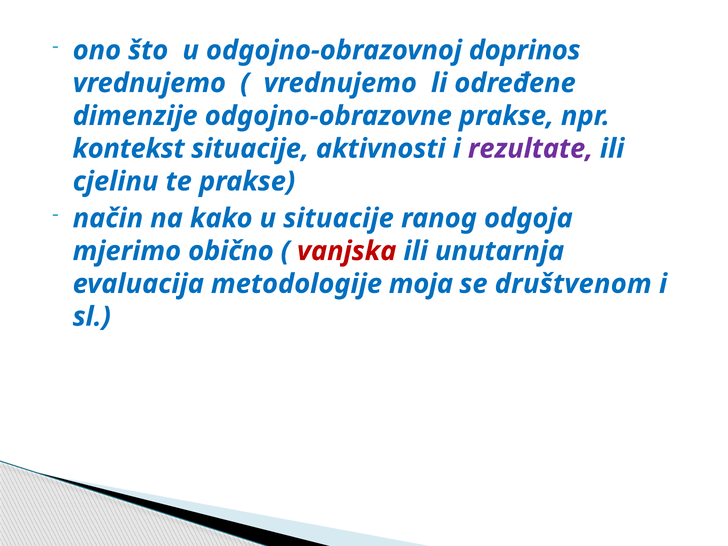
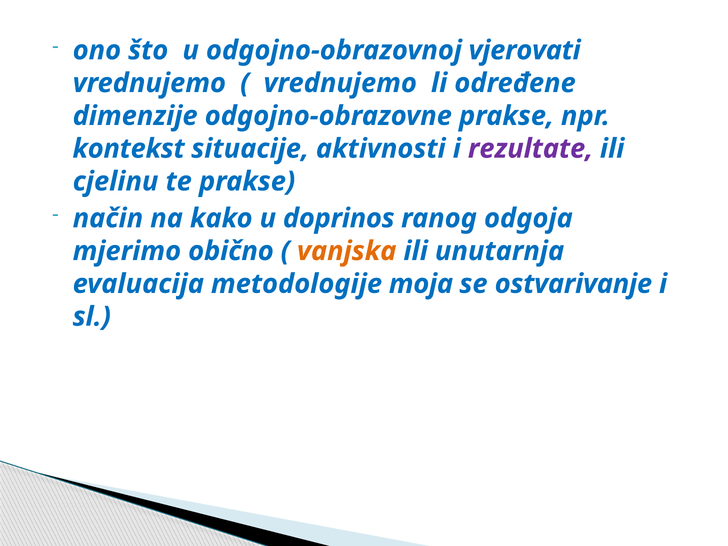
doprinos: doprinos -> vjerovati
u situacije: situacije -> doprinos
vanjska colour: red -> orange
društvenom: društvenom -> ostvarivanje
